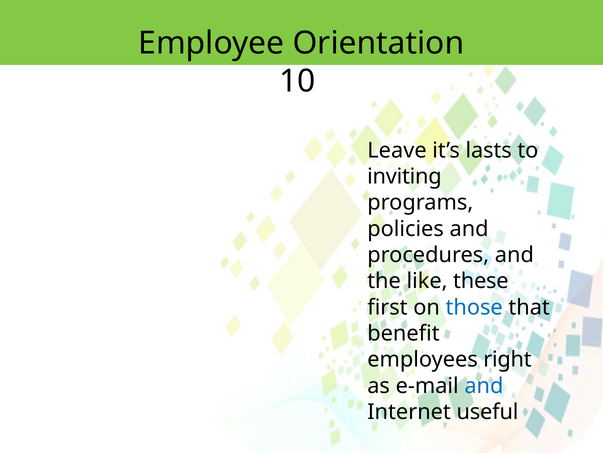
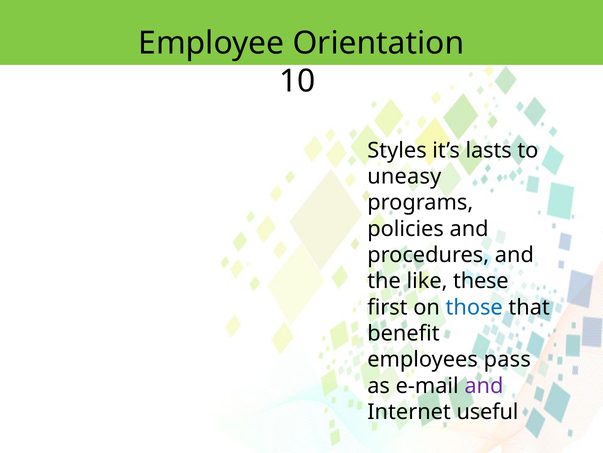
Leave: Leave -> Styles
inviting: inviting -> uneasy
right: right -> pass
and at (484, 385) colour: blue -> purple
